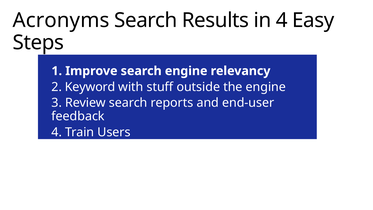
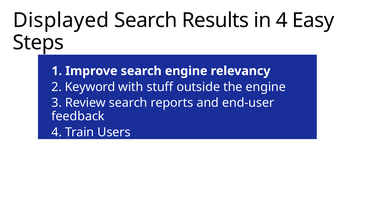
Acronyms: Acronyms -> Displayed
